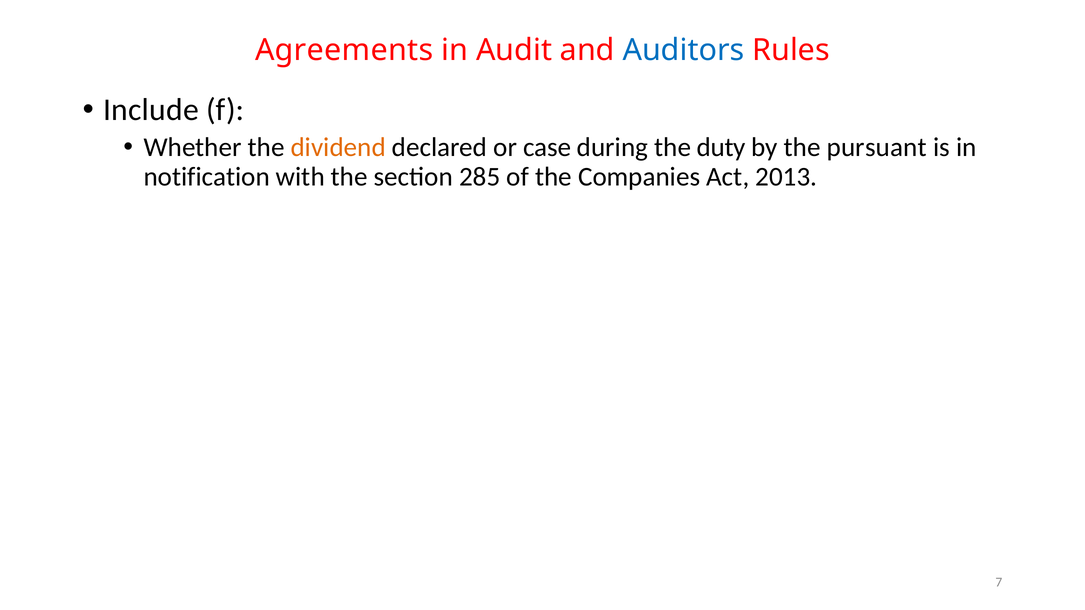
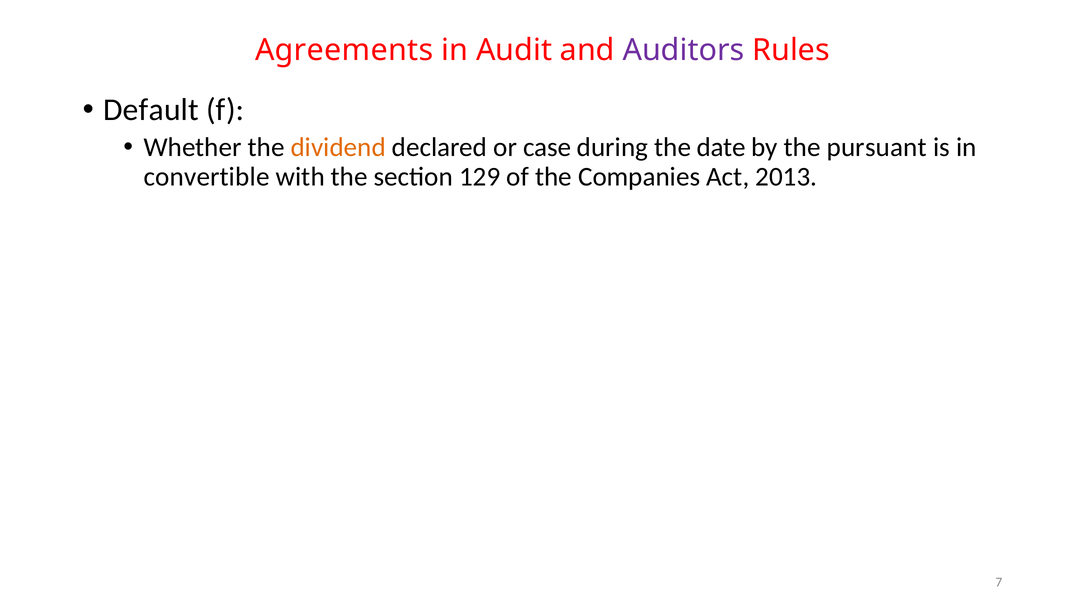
Auditors colour: blue -> purple
Include: Include -> Default
duty: duty -> date
notification: notification -> convertible
285: 285 -> 129
